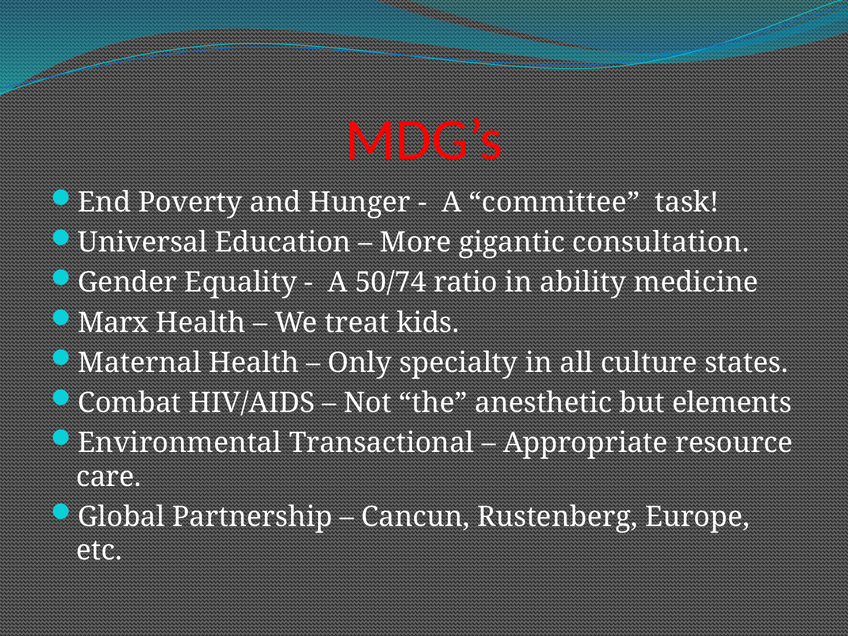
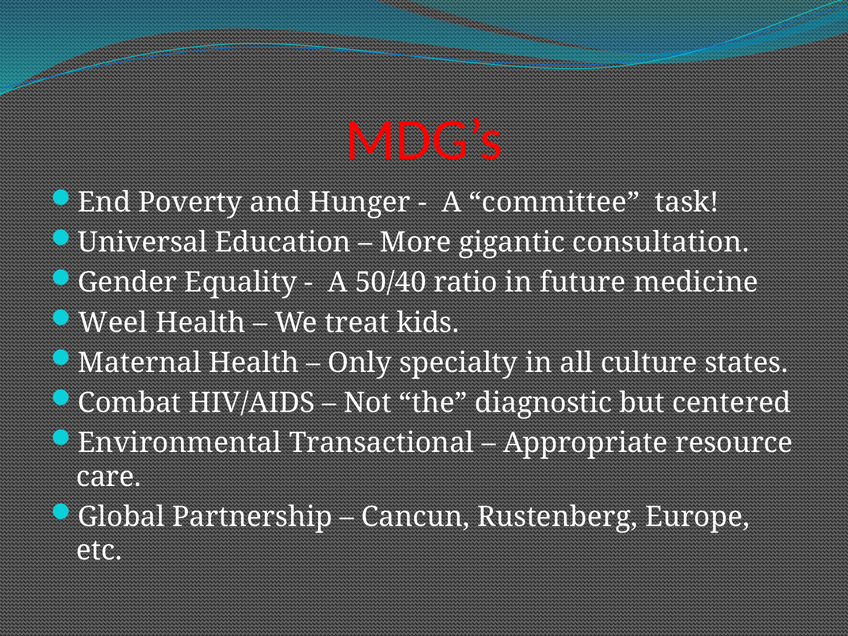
50/74: 50/74 -> 50/40
ability: ability -> future
Marx: Marx -> Weel
anesthetic: anesthetic -> diagnostic
elements: elements -> centered
